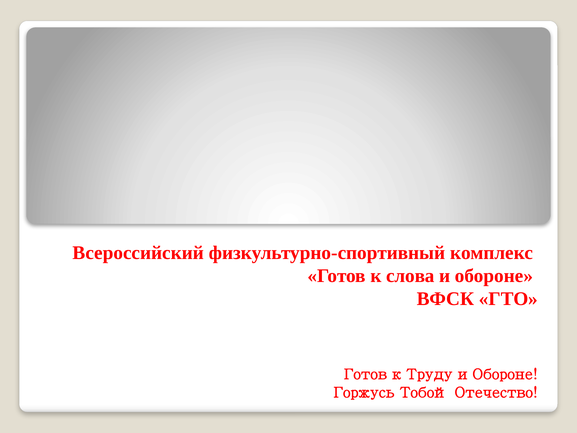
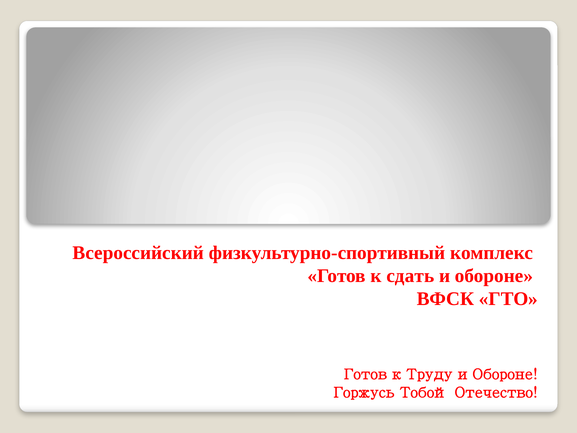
слова: слова -> сдать
